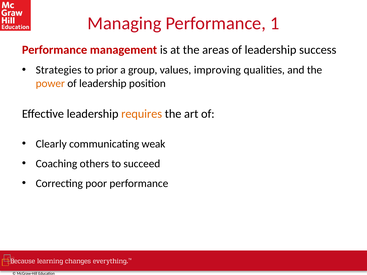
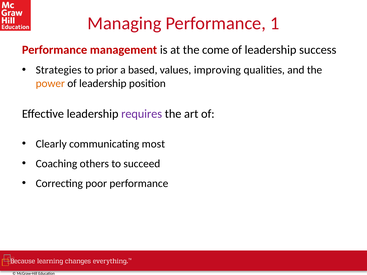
areas: areas -> come
group: group -> based
requires colour: orange -> purple
weak: weak -> most
